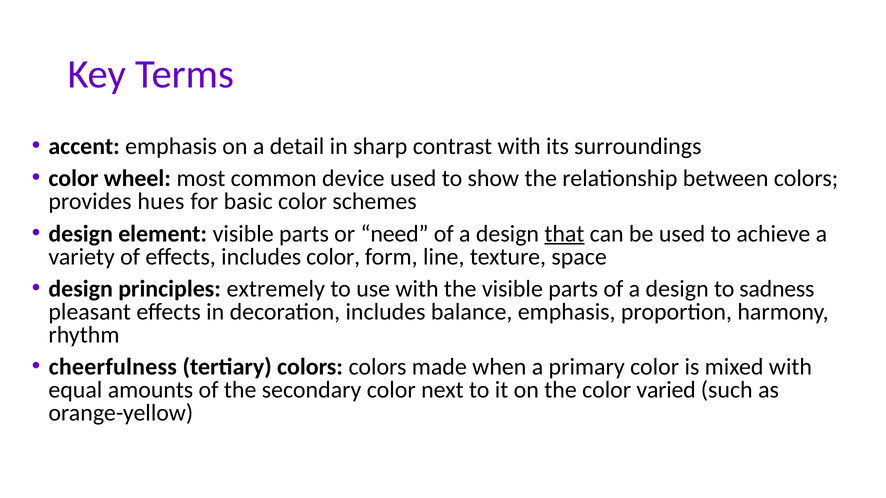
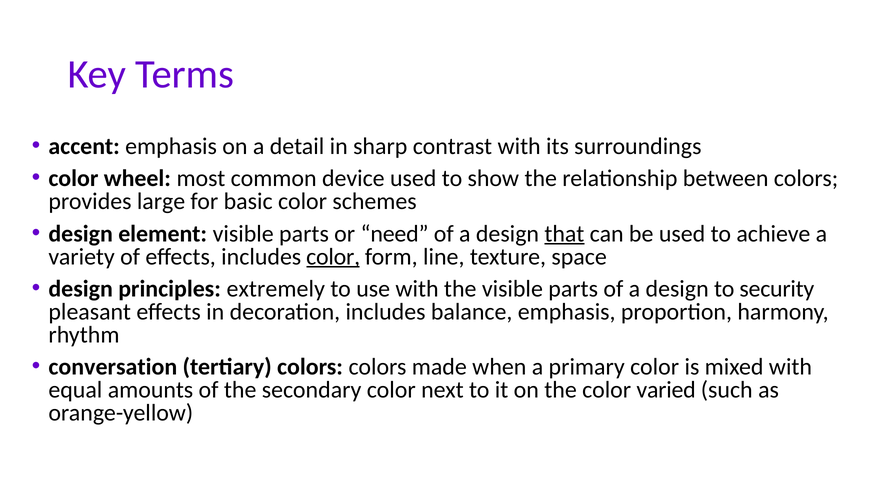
hues: hues -> large
color at (333, 257) underline: none -> present
sadness: sadness -> security
cheerfulness: cheerfulness -> conversation
